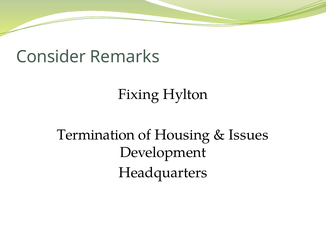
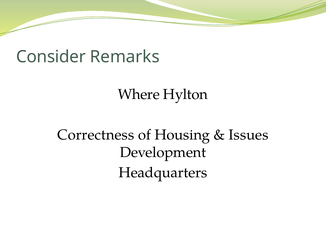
Fixing: Fixing -> Where
Termination: Termination -> Correctness
